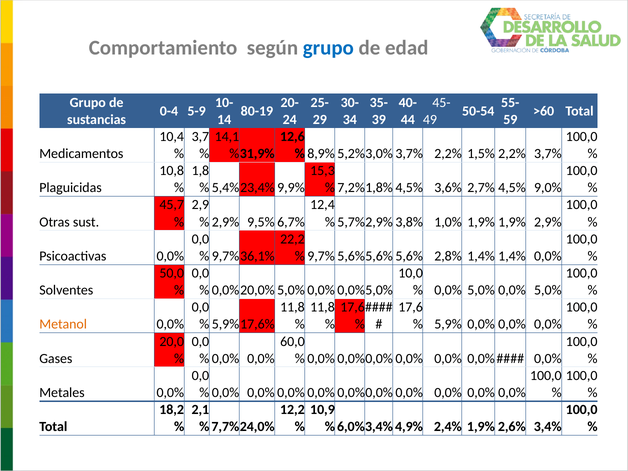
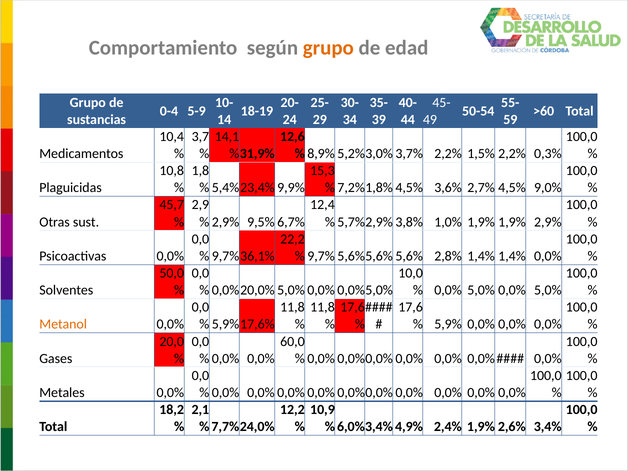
grupo at (328, 48) colour: blue -> orange
80-19: 80-19 -> 18-19
3,7%: 3,7% -> 0,3%
